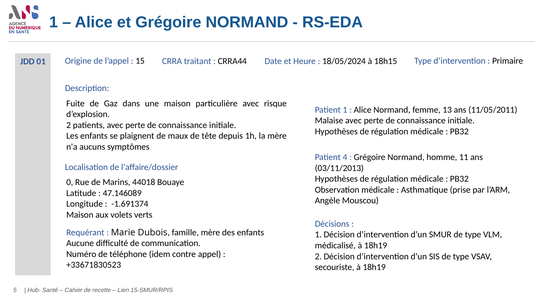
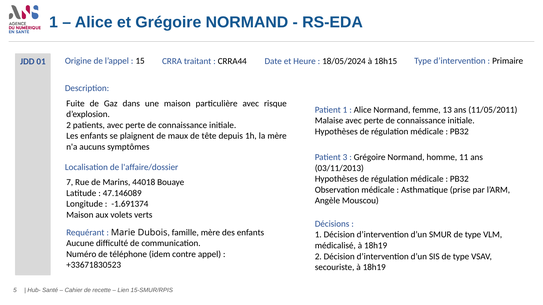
4: 4 -> 3
0: 0 -> 7
